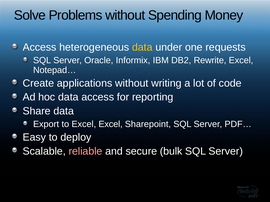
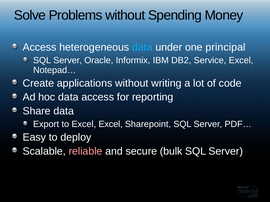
data at (142, 47) colour: yellow -> light blue
requests: requests -> principal
Rewrite: Rewrite -> Service
